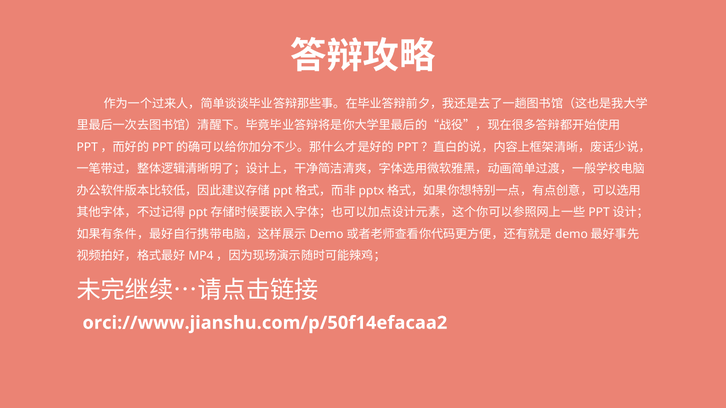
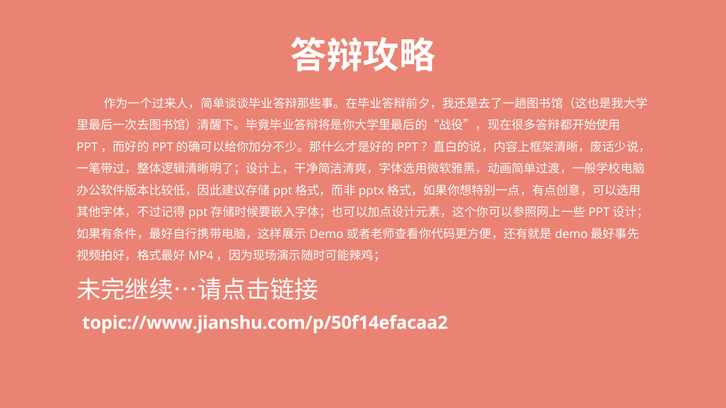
orci://www.jianshu.com/p/50f14efacaa2: orci://www.jianshu.com/p/50f14efacaa2 -> topic://www.jianshu.com/p/50f14efacaa2
